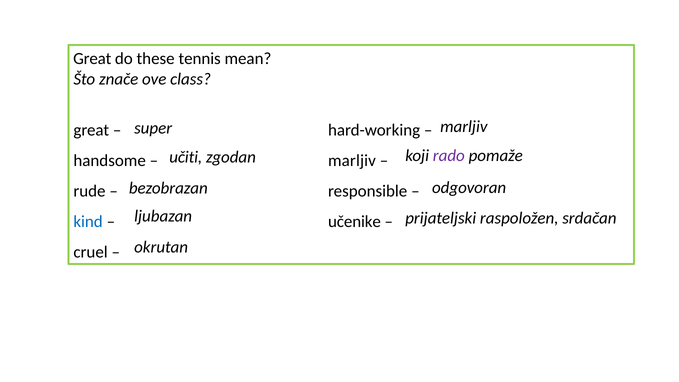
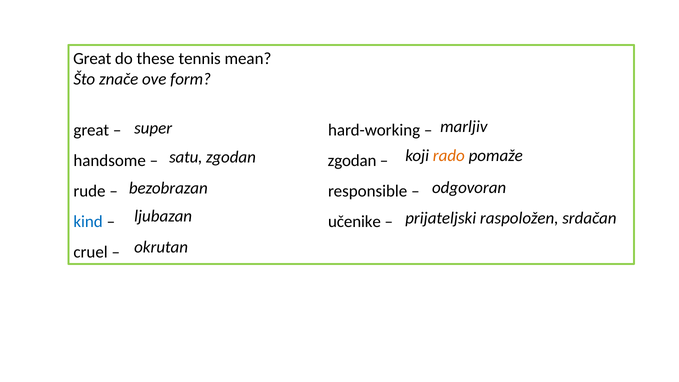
class: class -> form
rado colour: purple -> orange
učiti: učiti -> satu
marljiv at (352, 161): marljiv -> zgodan
